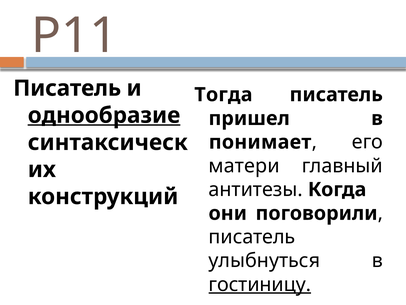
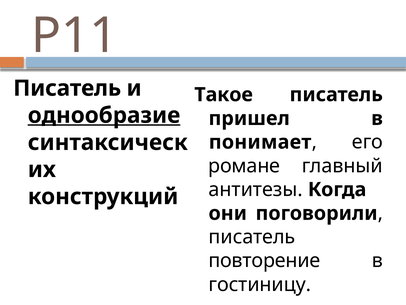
Тогда: Тогда -> Такое
матери: матери -> романе
улыбнуться: улыбнуться -> повторение
гостиницу underline: present -> none
